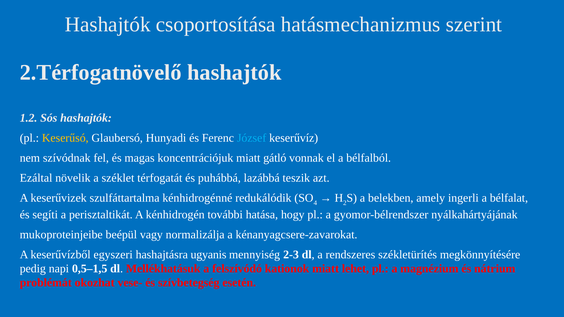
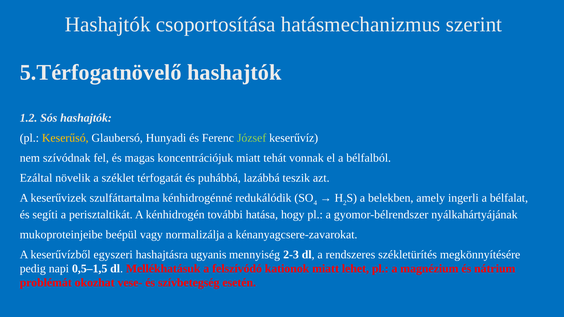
2.Térfogatnövelő: 2.Térfogatnövelő -> 5.Térfogatnövelő
József colour: light blue -> light green
gátló: gátló -> tehát
